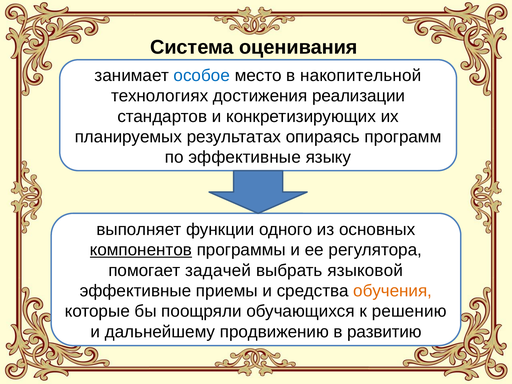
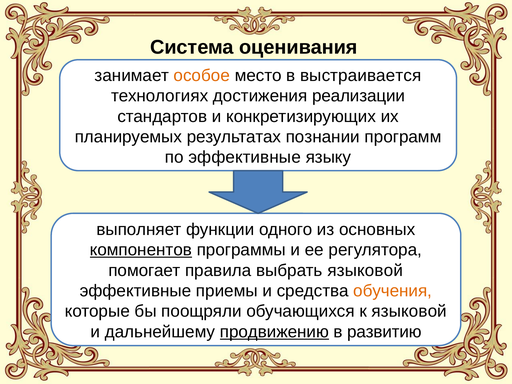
особое colour: blue -> orange
накопительной: накопительной -> выстраивается
опираясь: опираясь -> познании
задачей: задачей -> правила
к решению: решению -> языковой
продвижению underline: none -> present
